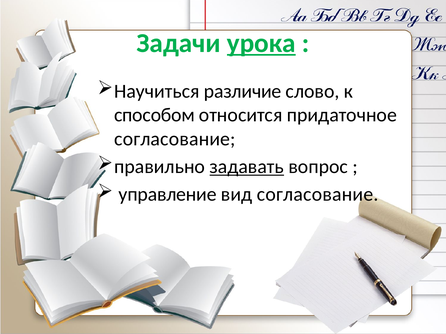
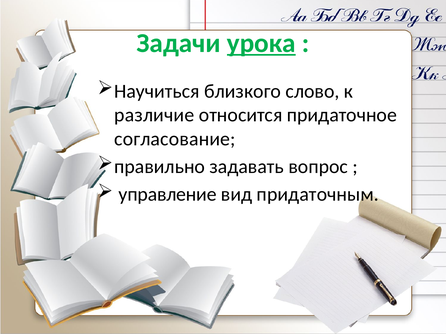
различие: различие -> близкого
способом: способом -> различие
задавать underline: present -> none
вид согласование: согласование -> придаточным
